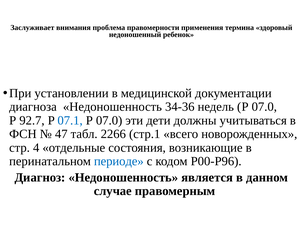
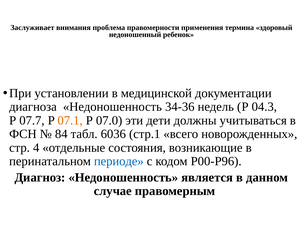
недель P 07.0: 07.0 -> 04.3
92.7: 92.7 -> 07.7
07.1 colour: blue -> orange
47: 47 -> 84
2266: 2266 -> 6036
